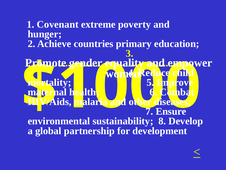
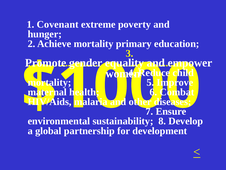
Achieve countries: countries -> mortality
